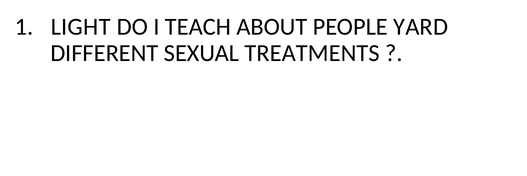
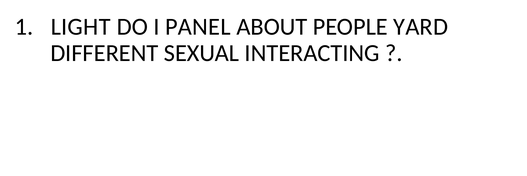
TEACH: TEACH -> PANEL
TREATMENTS: TREATMENTS -> INTERACTING
